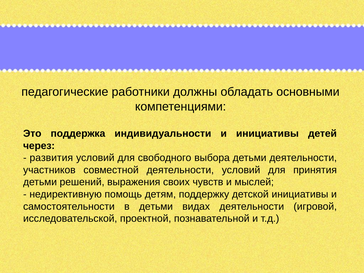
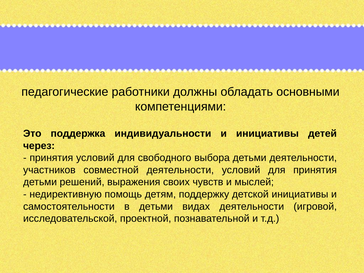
развития at (51, 158): развития -> принятия
